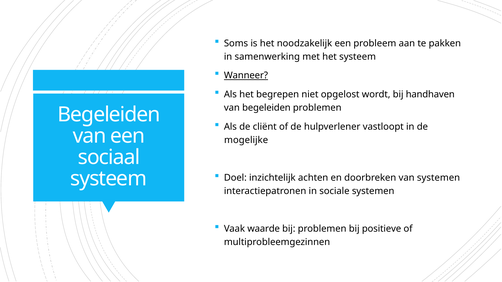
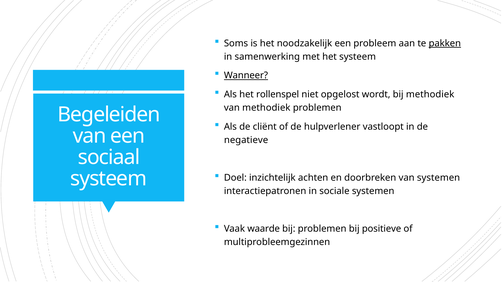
pakken underline: none -> present
begrepen: begrepen -> rollenspel
bij handhaven: handhaven -> methodiek
van begeleiden: begeleiden -> methodiek
mogelijke: mogelijke -> negatieve
